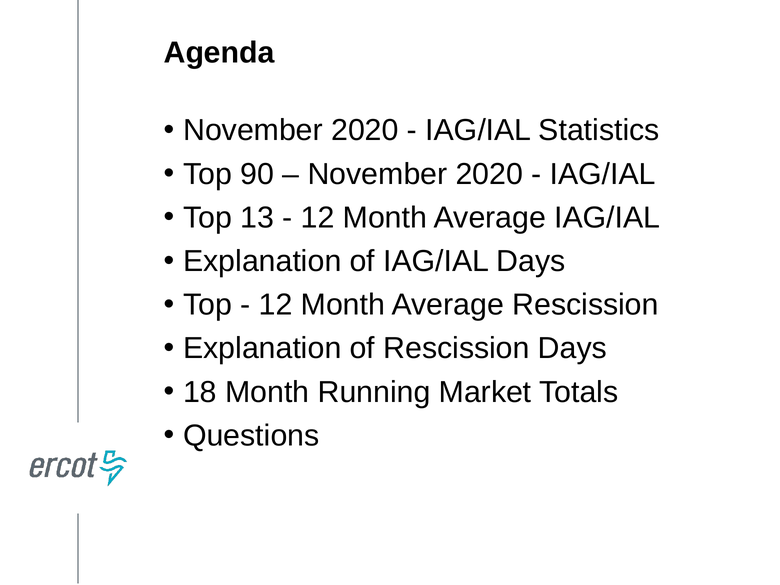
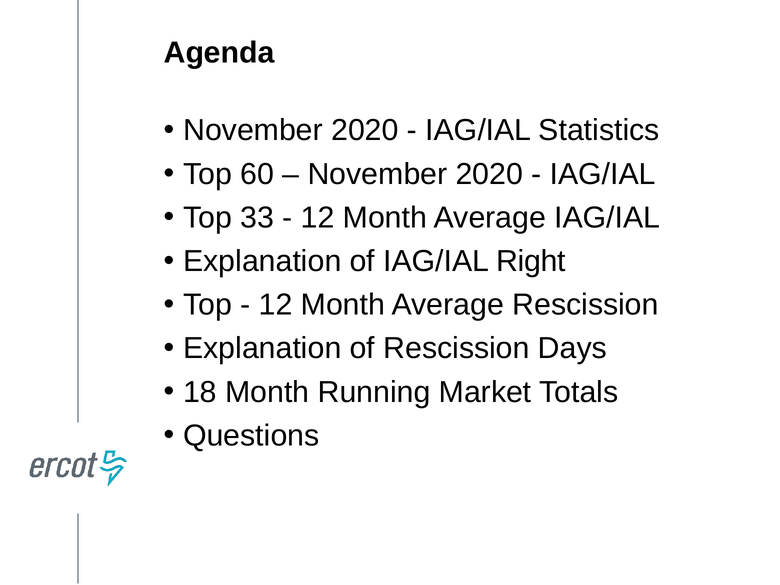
90: 90 -> 60
13: 13 -> 33
IAG/IAL Days: Days -> Right
